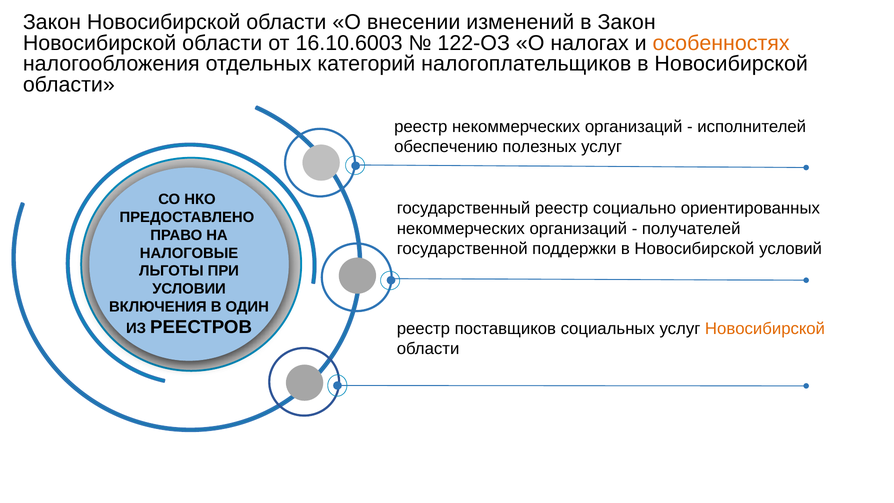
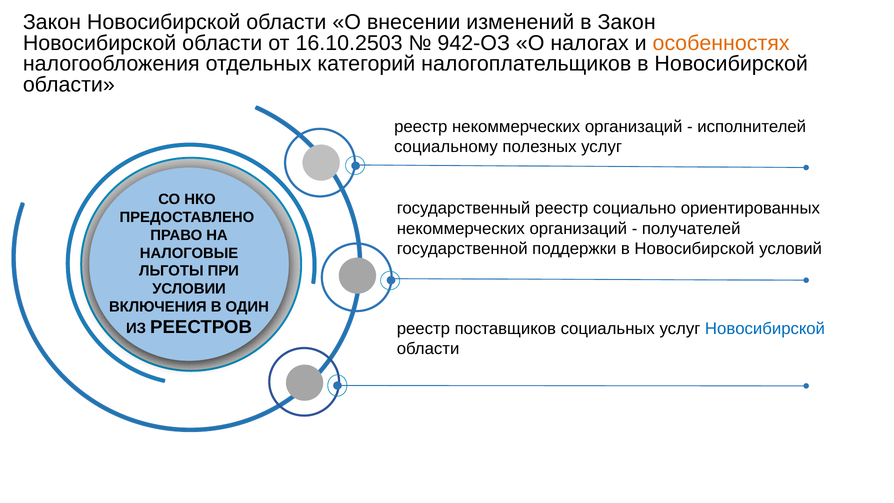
16.10.6003: 16.10.6003 -> 16.10.2503
122-ОЗ: 122-ОЗ -> 942-ОЗ
обеспечению: обеспечению -> социальному
Новосибирской at (765, 328) colour: orange -> blue
